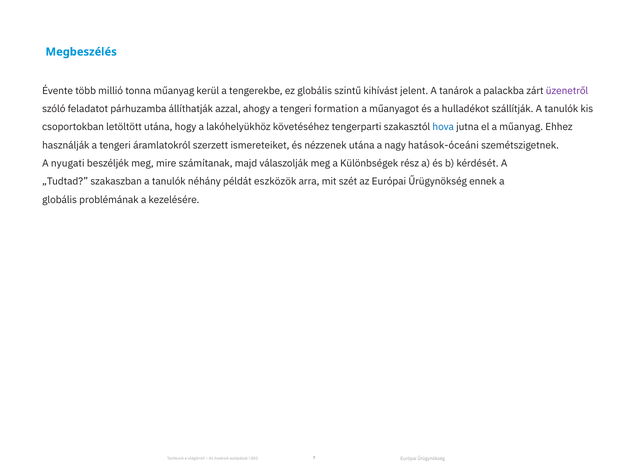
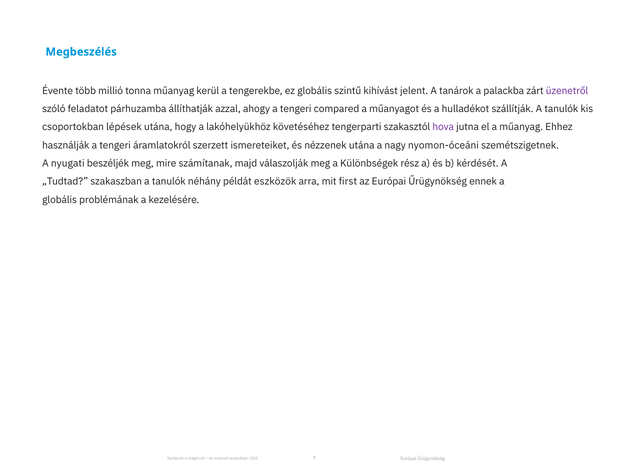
formation: formation -> compared
letöltött: letöltött -> lépések
hova colour: blue -> purple
hatások-óceáni: hatások-óceáni -> nyomon-óceáni
szét: szét -> first
